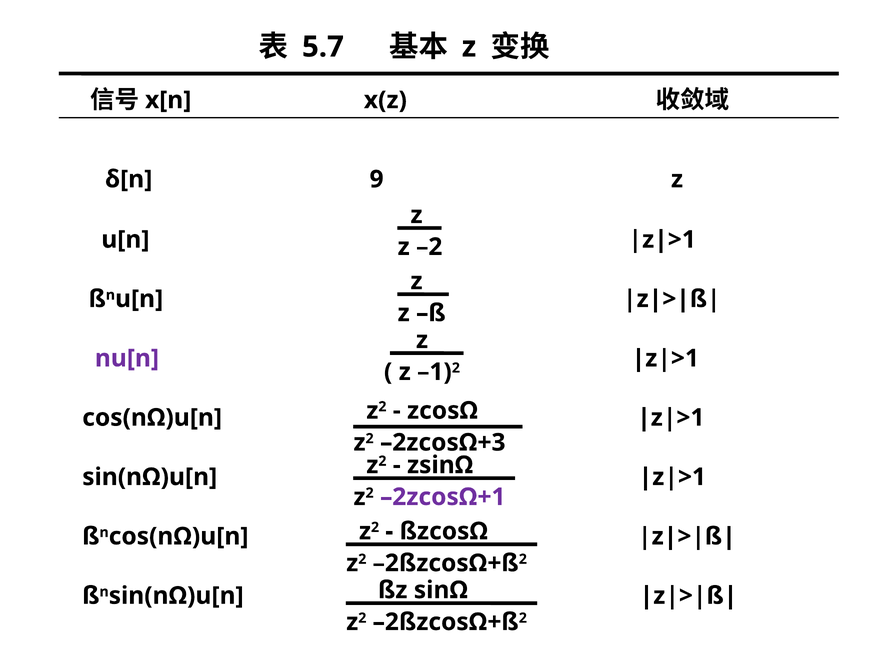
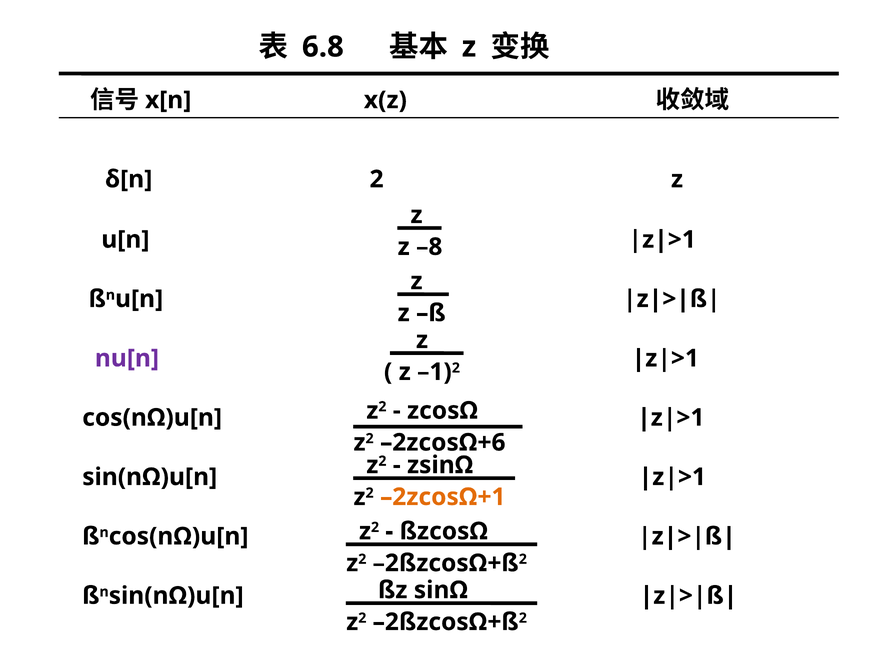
5.7: 5.7 -> 6.8
9: 9 -> 2
–2: –2 -> –8
–2zcosΩ+3: –2zcosΩ+3 -> –2zcosΩ+6
–2zcosΩ+1 colour: purple -> orange
